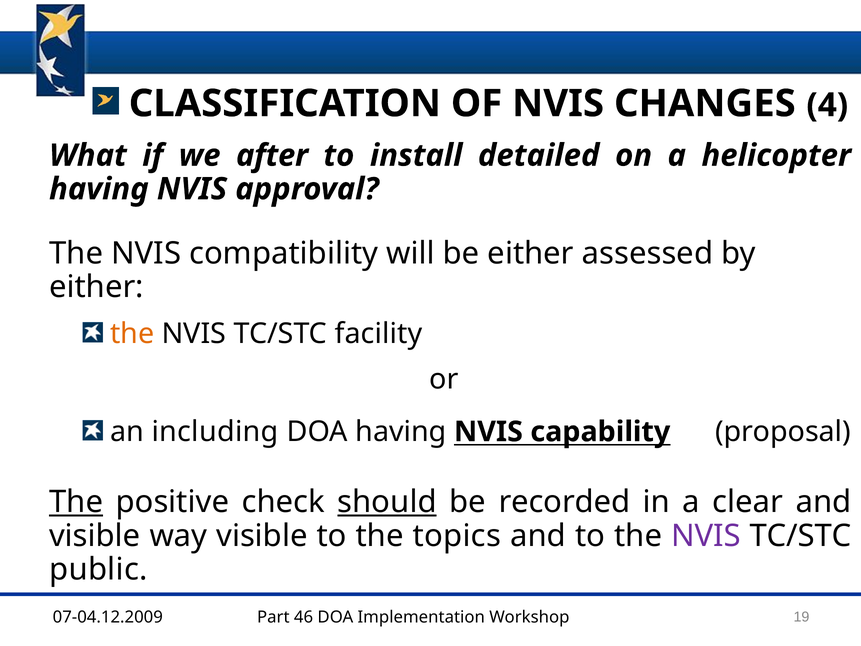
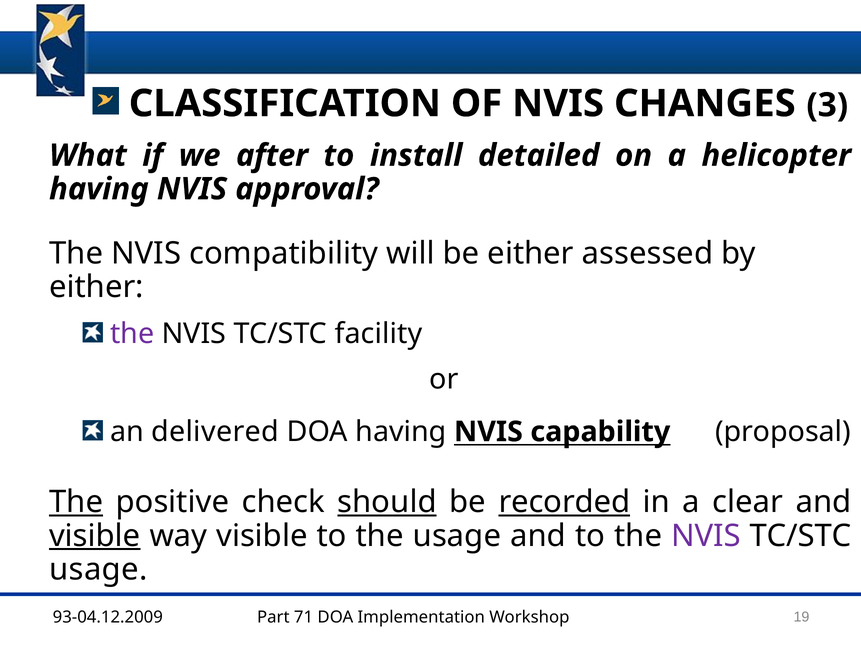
4: 4 -> 3
the at (132, 334) colour: orange -> purple
including: including -> delivered
recorded underline: none -> present
visible at (95, 536) underline: none -> present
the topics: topics -> usage
public at (98, 569): public -> usage
07-04.12.2009: 07-04.12.2009 -> 93-04.12.2009
46: 46 -> 71
